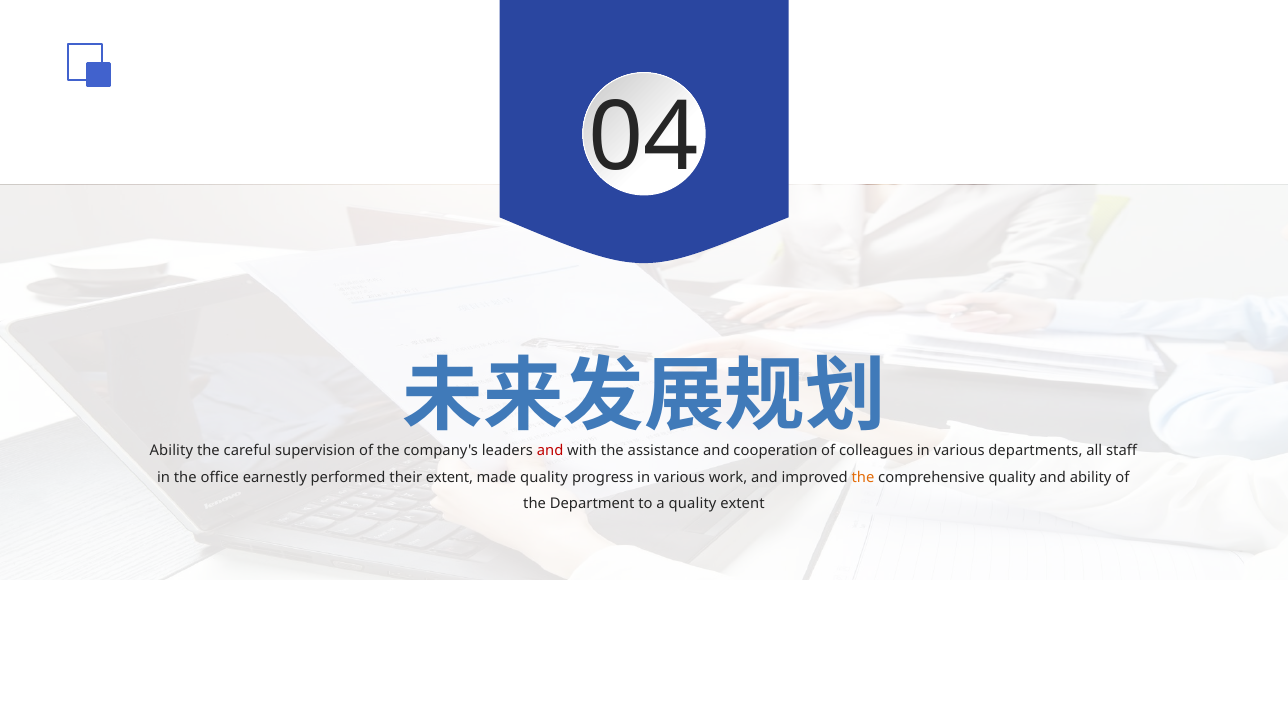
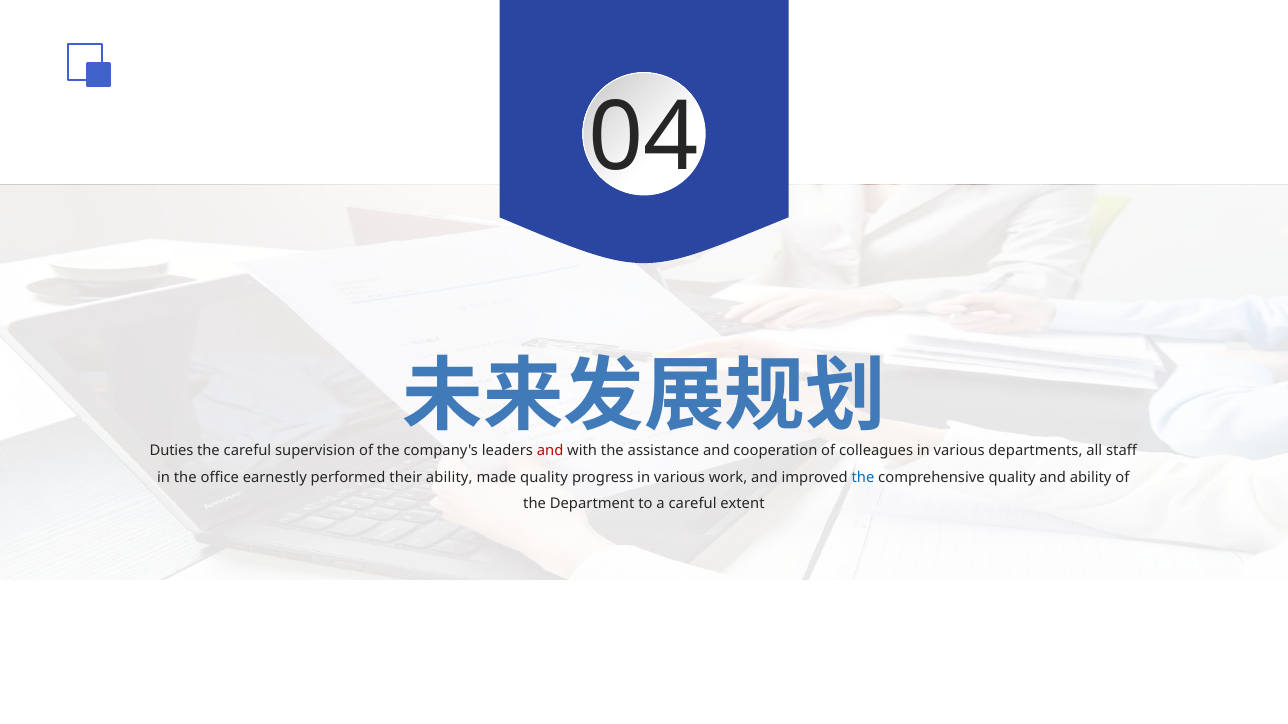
Ability at (171, 451): Ability -> Duties
their extent: extent -> ability
the at (863, 478) colour: orange -> blue
a quality: quality -> careful
